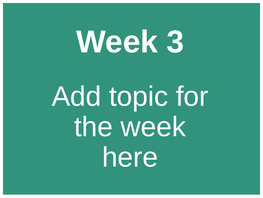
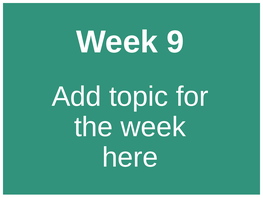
3: 3 -> 9
